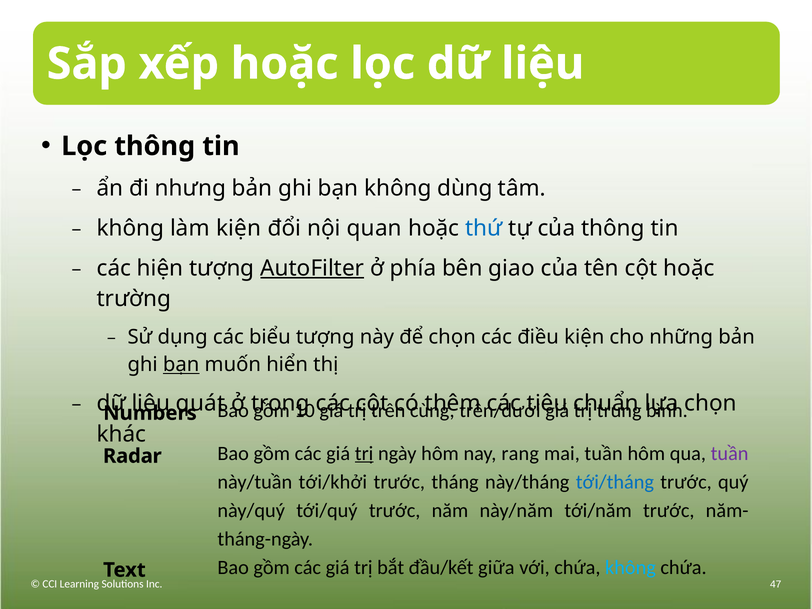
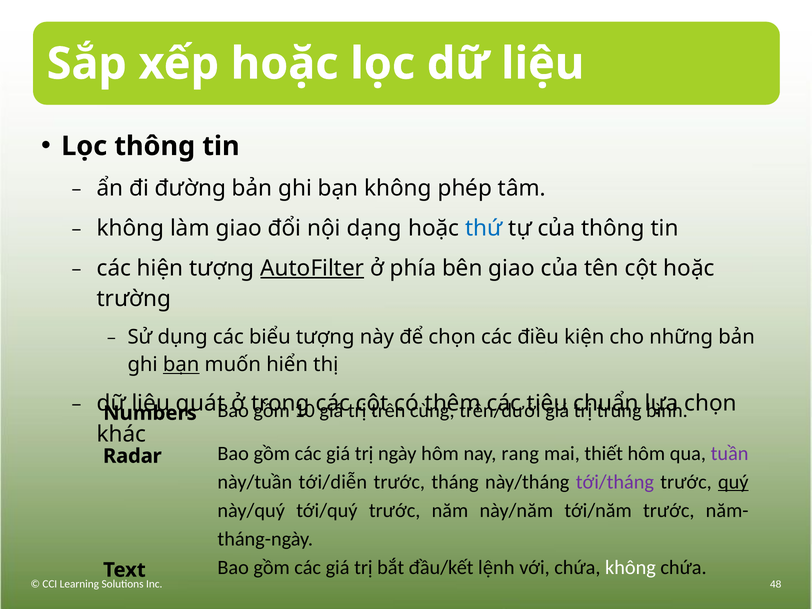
nhưng: nhưng -> đường
dùng: dùng -> phép
làm kiện: kiện -> giao
quan: quan -> dạng
trị at (364, 453) underline: present -> none
mai tuần: tuần -> thiết
tới/khởi: tới/khởi -> tới/diễn
tới/tháng colour: blue -> purple
quý underline: none -> present
giữa: giữa -> lệnh
không at (630, 567) colour: light blue -> white
47: 47 -> 48
